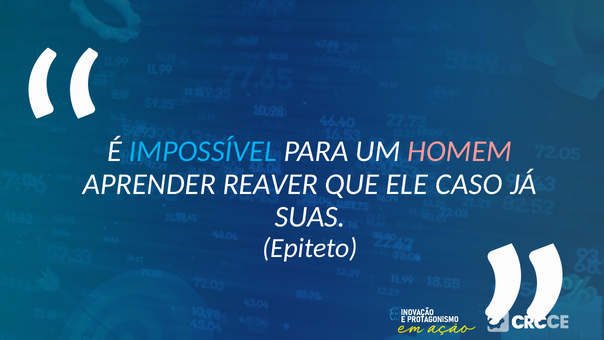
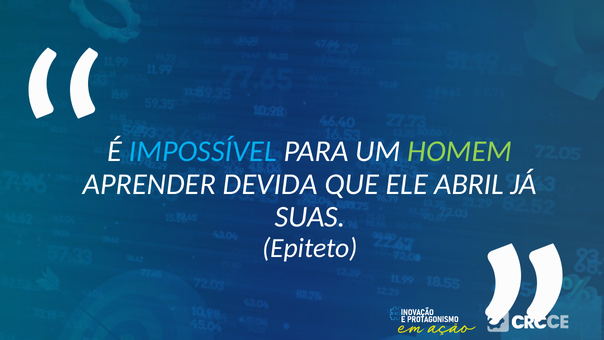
HOMEM colour: pink -> light green
REAVER: REAVER -> DEVIDA
CASO: CASO -> ABRIL
